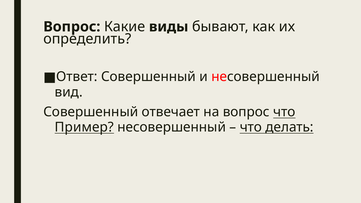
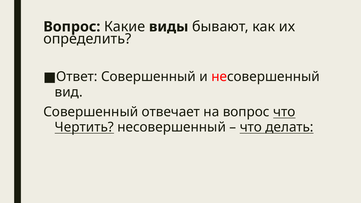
Пример: Пример -> Чертить
